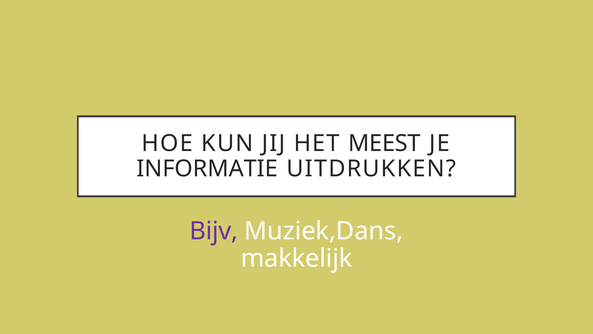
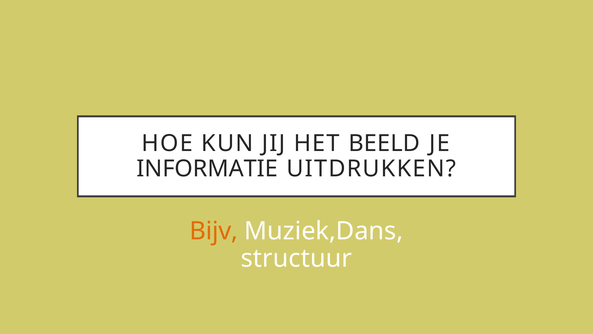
MEEST: MEEST -> BEELD
Bijv colour: purple -> orange
makkelijk: makkelijk -> structuur
